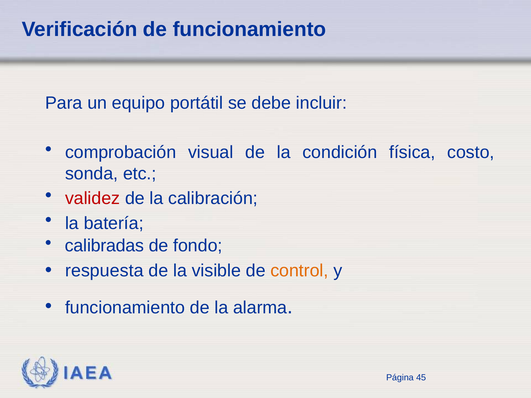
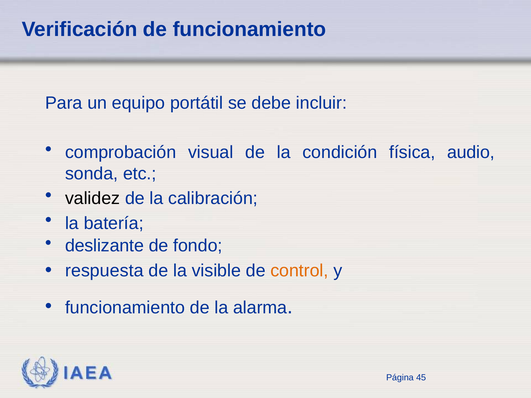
costo: costo -> audio
validez colour: red -> black
calibradas: calibradas -> deslizante
